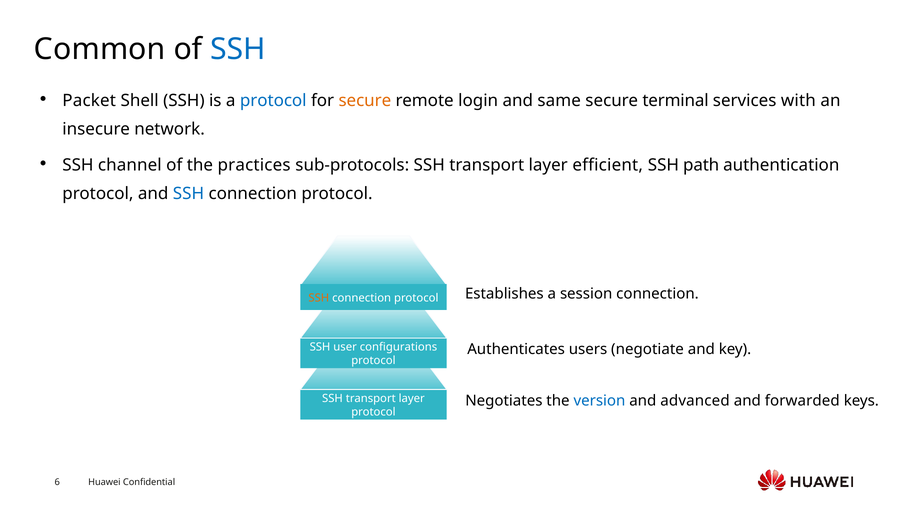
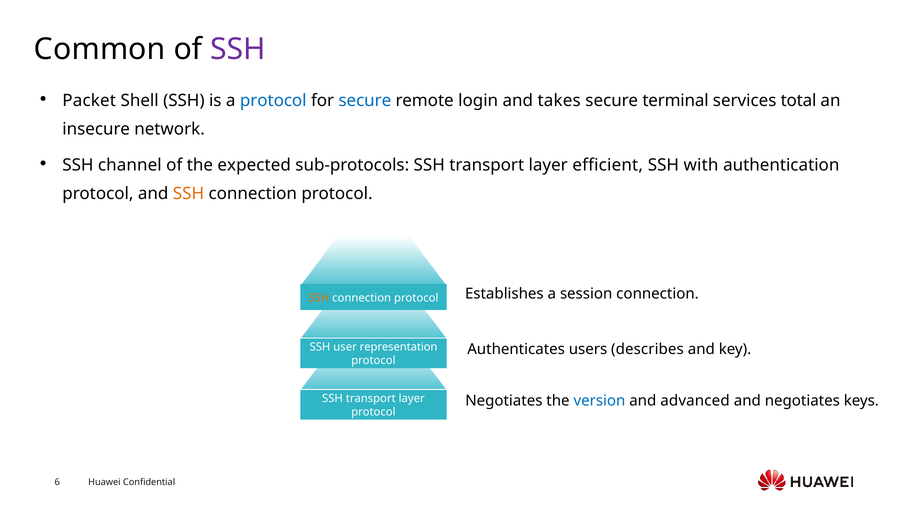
SSH at (238, 49) colour: blue -> purple
secure at (365, 101) colour: orange -> blue
same: same -> takes
with: with -> total
practices: practices -> expected
path: path -> with
SSH at (188, 194) colour: blue -> orange
configurations: configurations -> representation
negotiate: negotiate -> describes
and forwarded: forwarded -> negotiates
